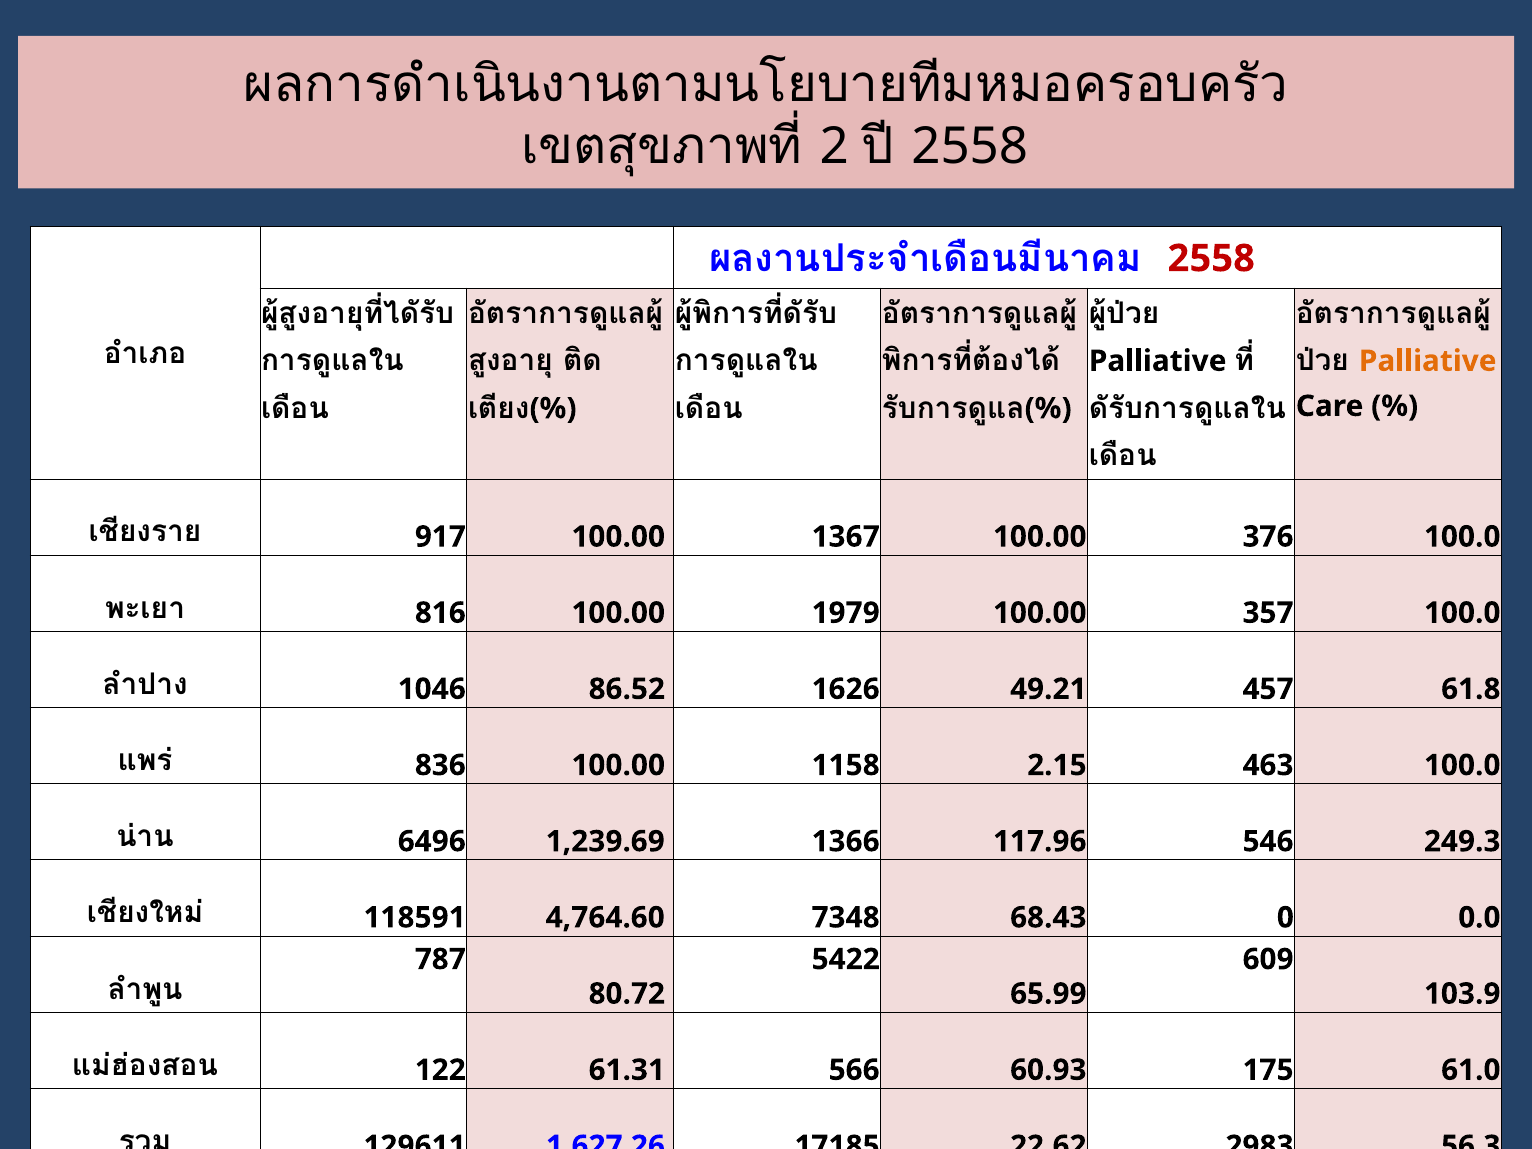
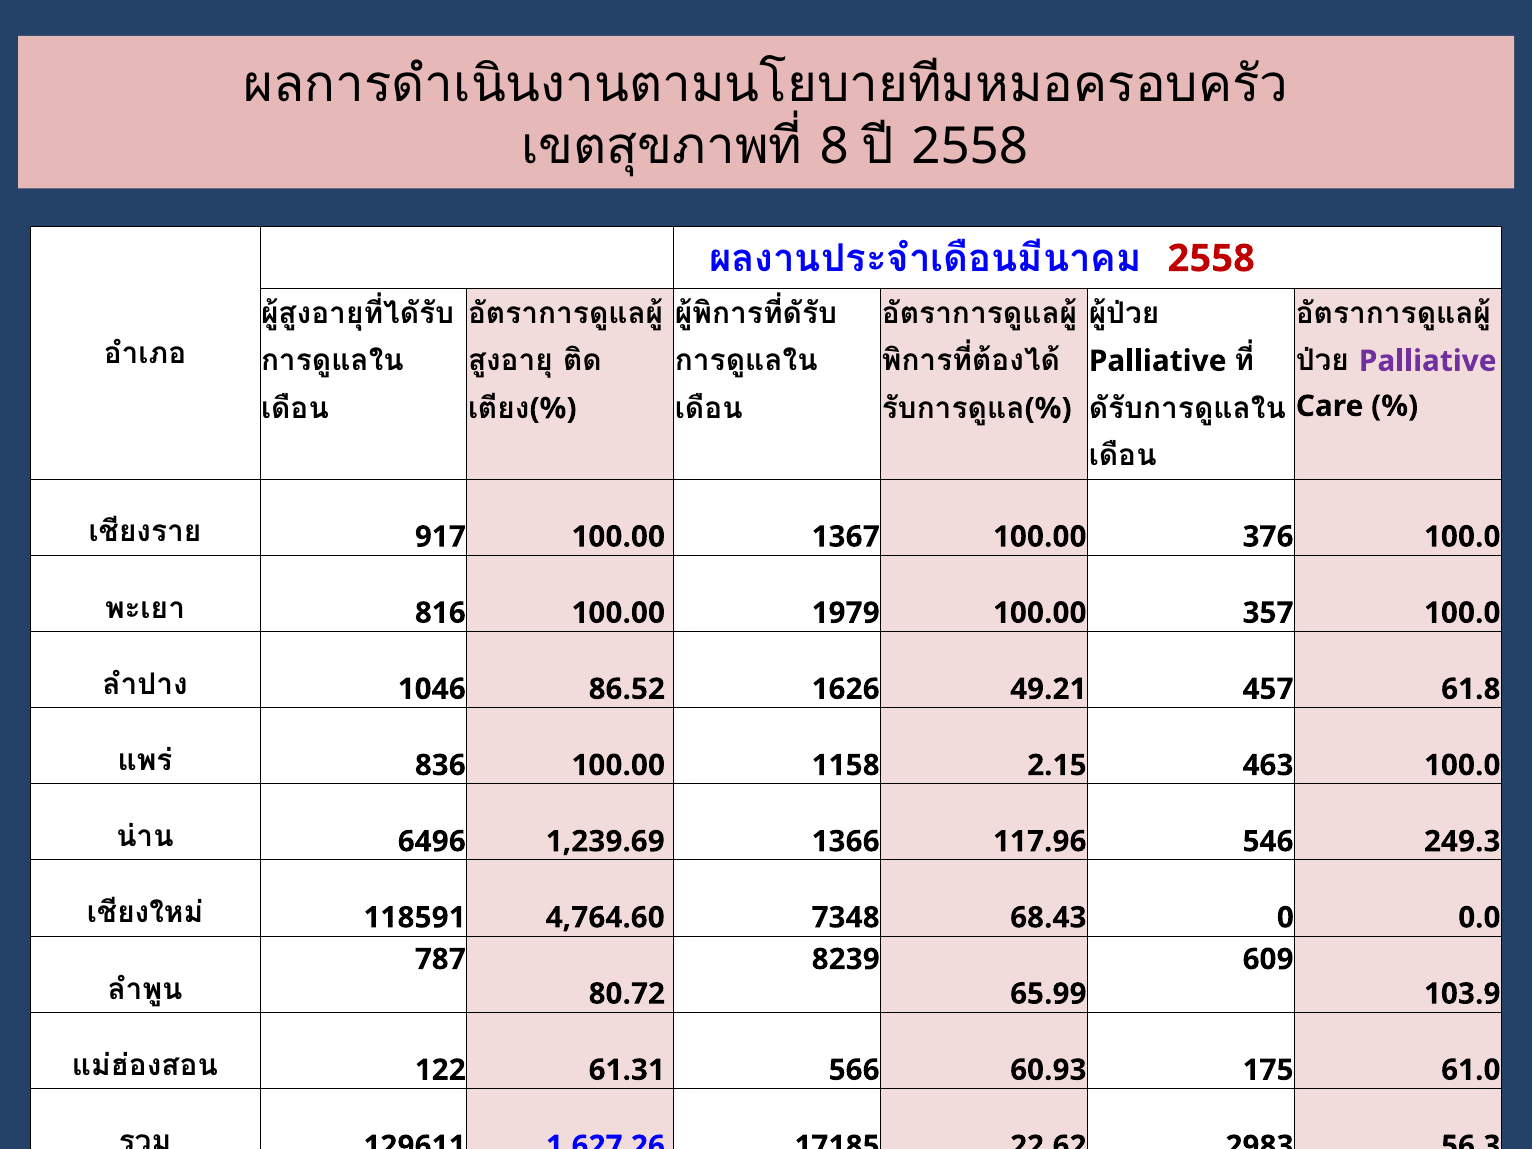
2: 2 -> 8
Palliative at (1428, 361) colour: orange -> purple
5422: 5422 -> 8239
